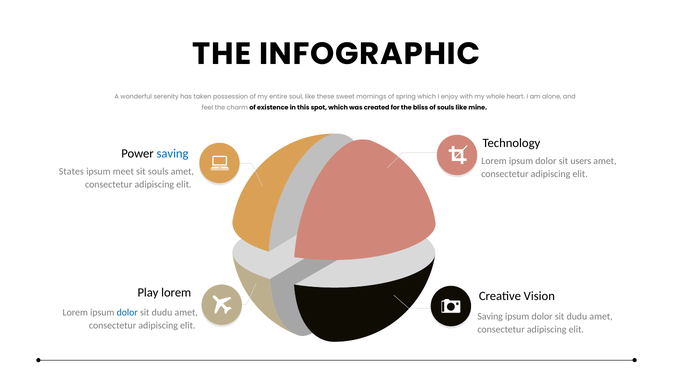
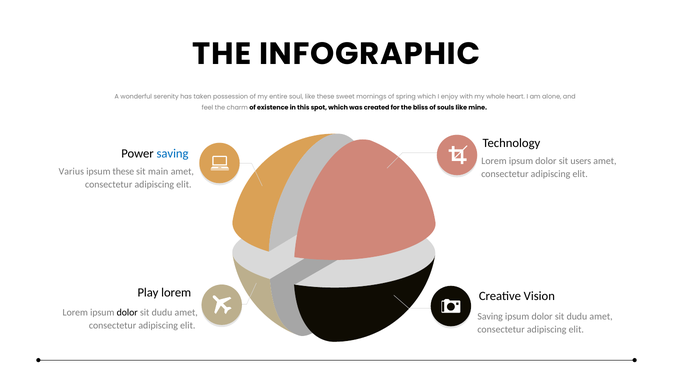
States: States -> Varius
ipsum meet: meet -> these
sit souls: souls -> main
dolor at (127, 312) colour: blue -> black
